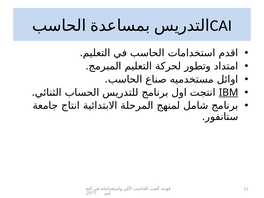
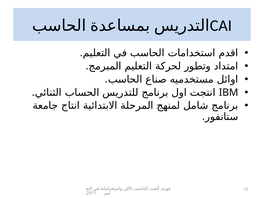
IBM underline: present -> none
